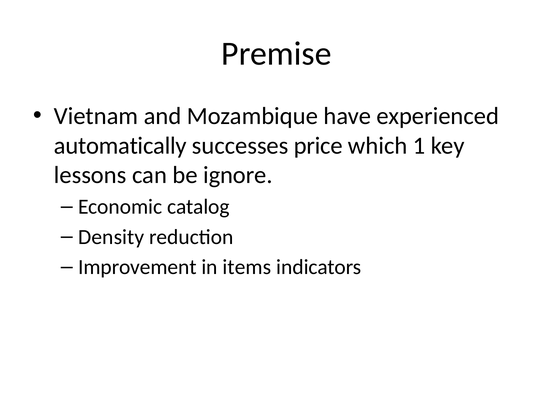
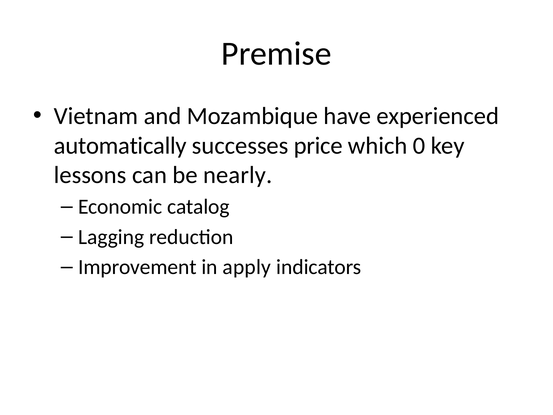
1: 1 -> 0
ignore: ignore -> nearly
Density: Density -> Lagging
items: items -> apply
